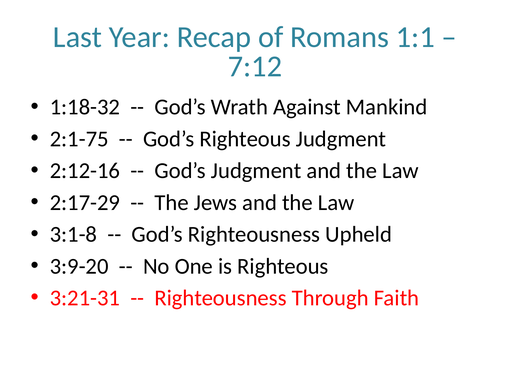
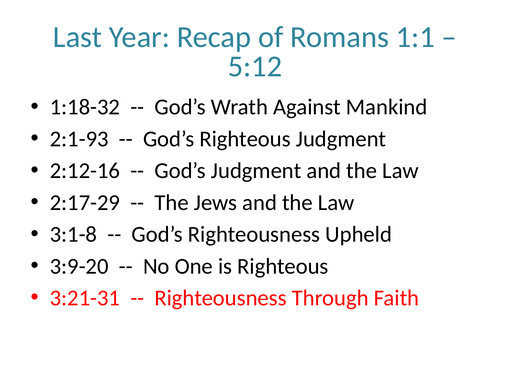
7:12: 7:12 -> 5:12
2:1-75: 2:1-75 -> 2:1-93
